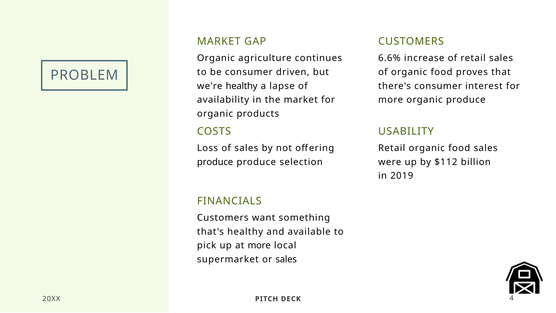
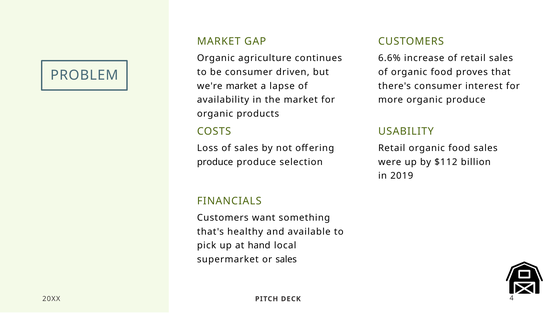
we're healthy: healthy -> market
at more: more -> hand
